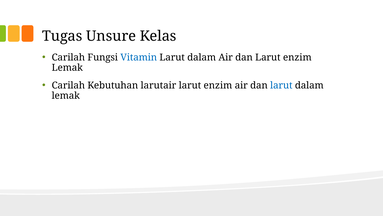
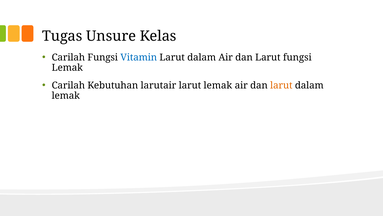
dan Larut enzim: enzim -> fungsi
enzim at (218, 85): enzim -> lemak
larut at (281, 85) colour: blue -> orange
